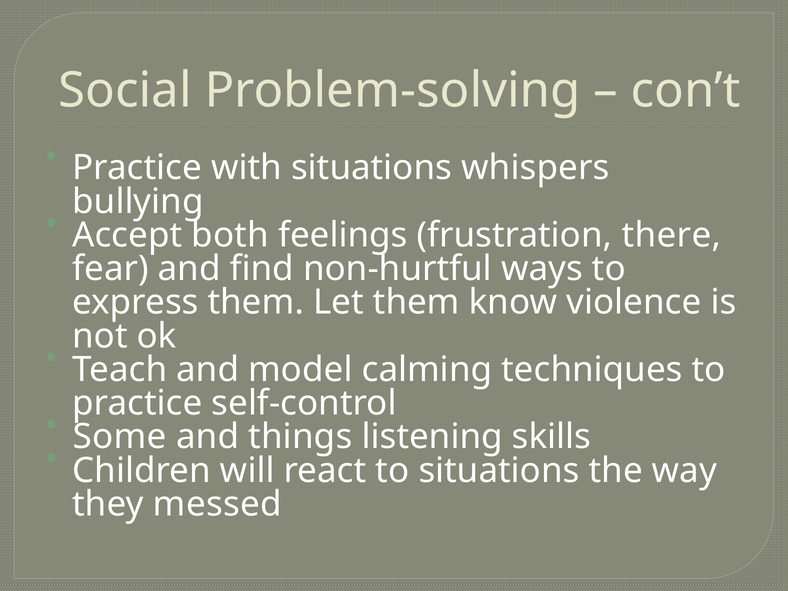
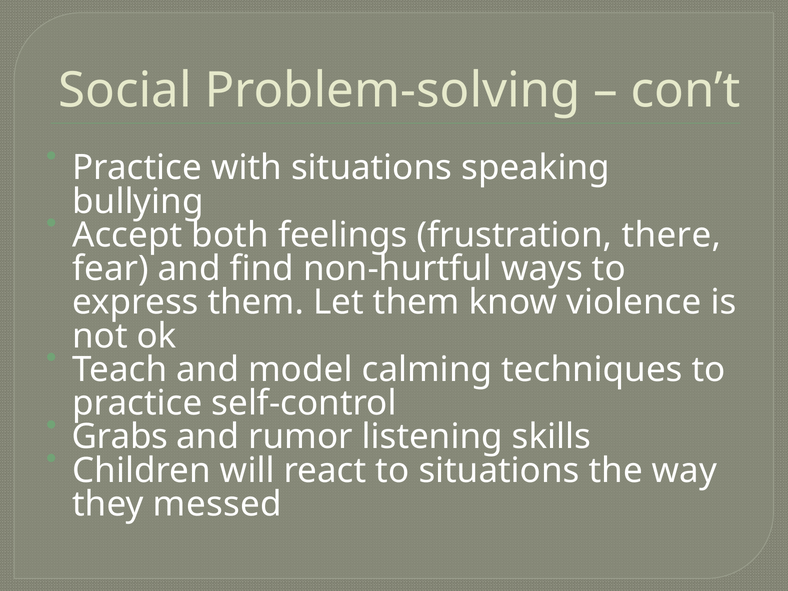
whispers: whispers -> speaking
Some: Some -> Grabs
things: things -> rumor
